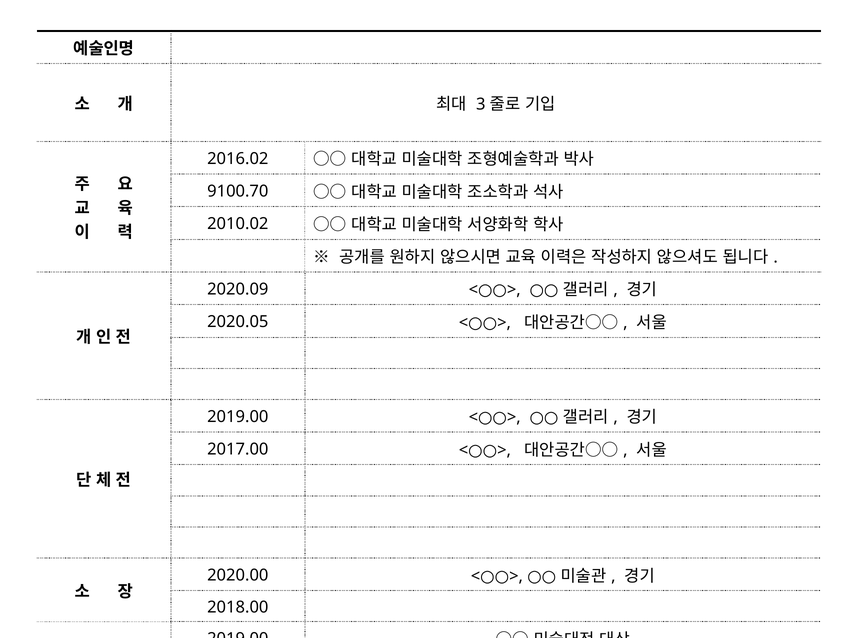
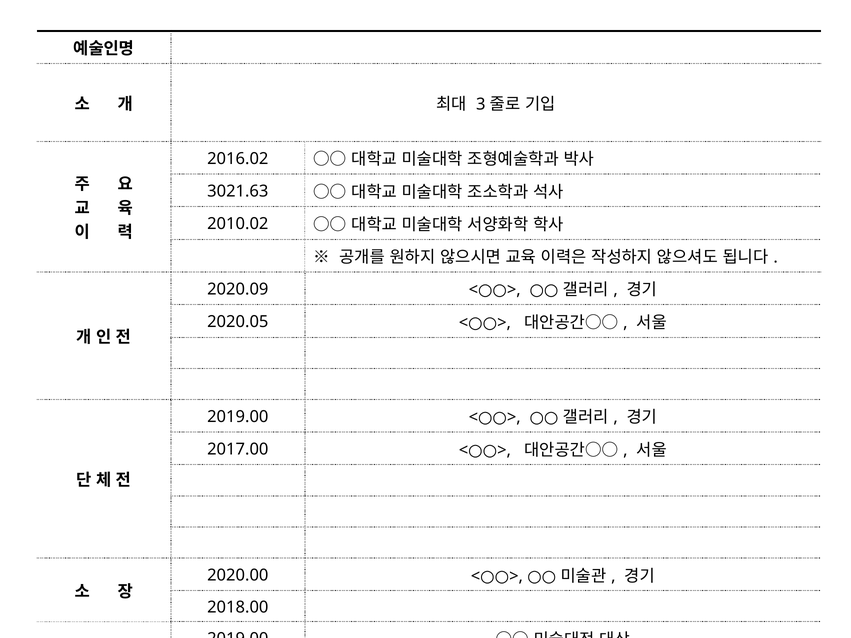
9100.70: 9100.70 -> 3021.63
